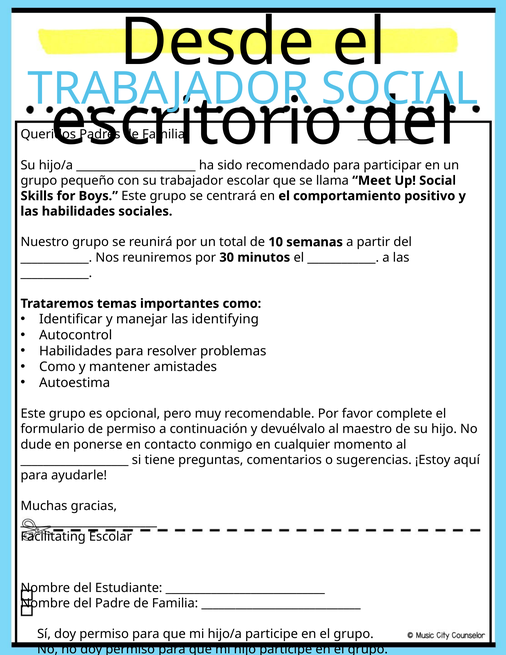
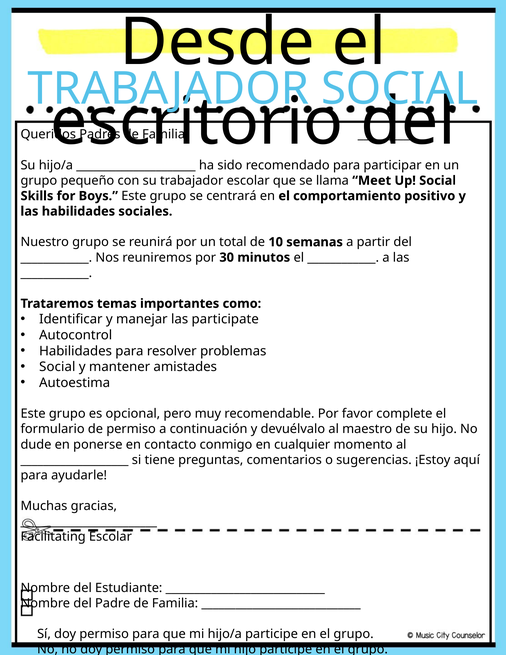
identifying: identifying -> participate
Como at (57, 367): Como -> Social
